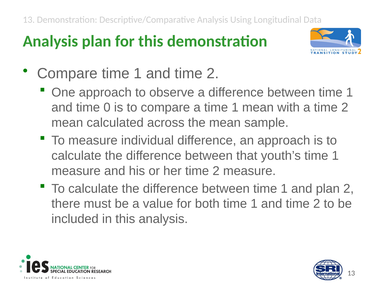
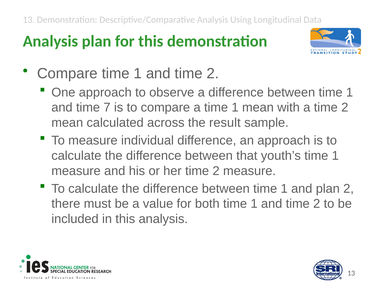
0: 0 -> 7
the mean: mean -> result
